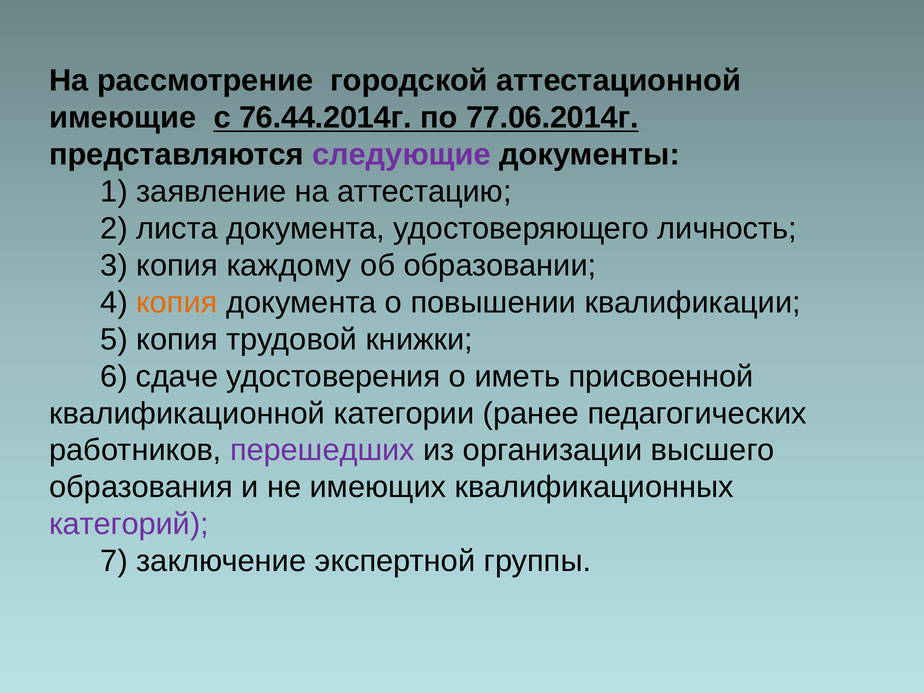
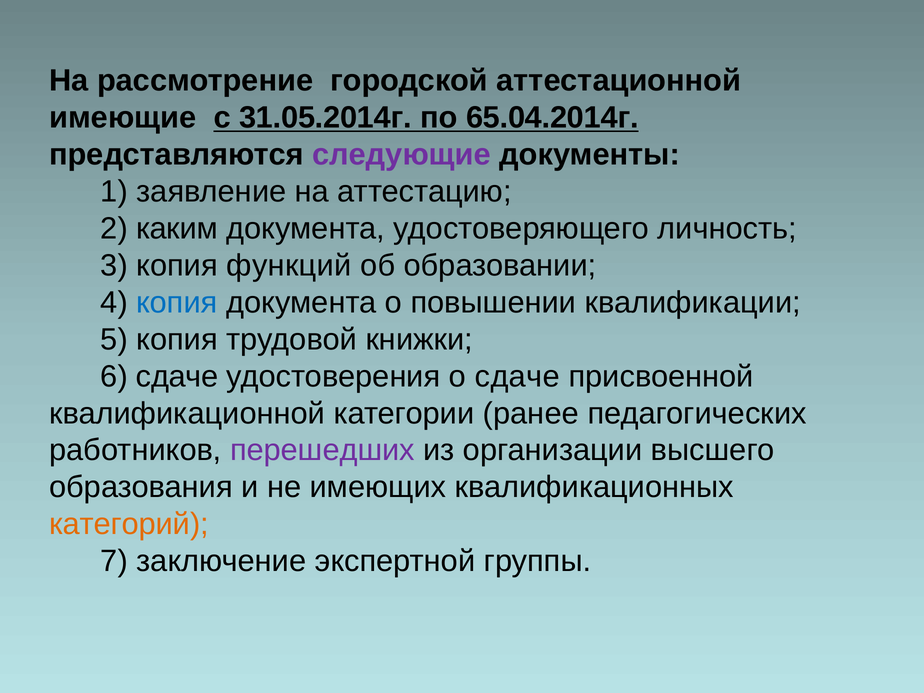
76.44.2014г: 76.44.2014г -> 31.05.2014г
77.06.2014г: 77.06.2014г -> 65.04.2014г
листа: листа -> каким
каждому: каждому -> функций
копия at (177, 302) colour: orange -> blue
о иметь: иметь -> сдаче
категорий colour: purple -> orange
